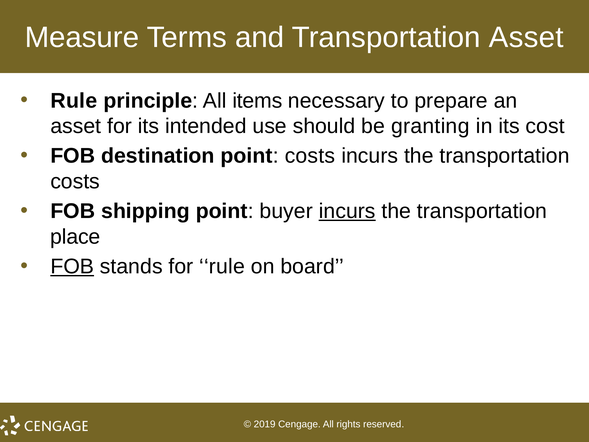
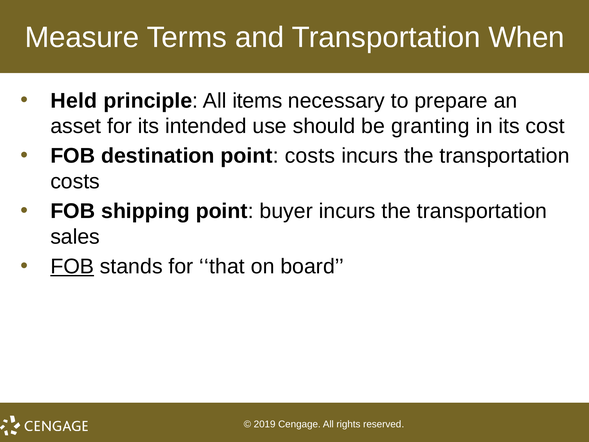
Transportation Asset: Asset -> When
Rule at (74, 101): Rule -> Held
incurs at (347, 211) underline: present -> none
place: place -> sales
for rule: rule -> that
